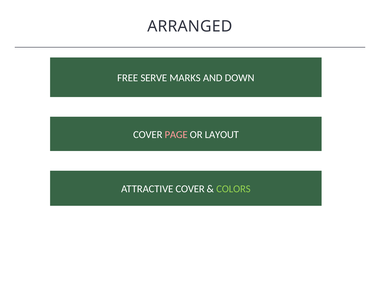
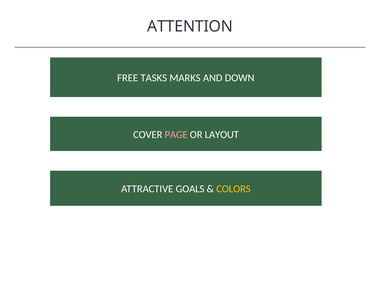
ARRANGED: ARRANGED -> ATTENTION
SERVE: SERVE -> TASKS
ATTRACTIVE COVER: COVER -> GOALS
COLORS colour: light green -> yellow
